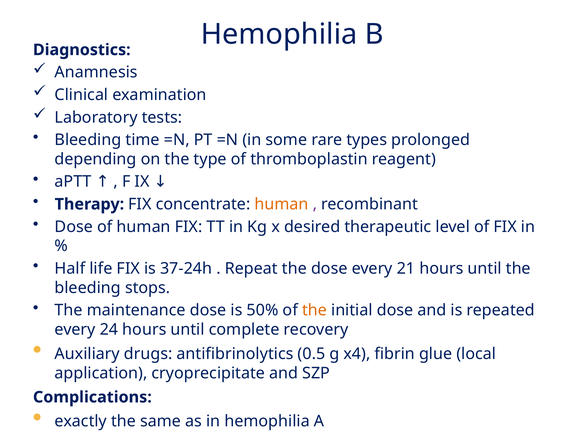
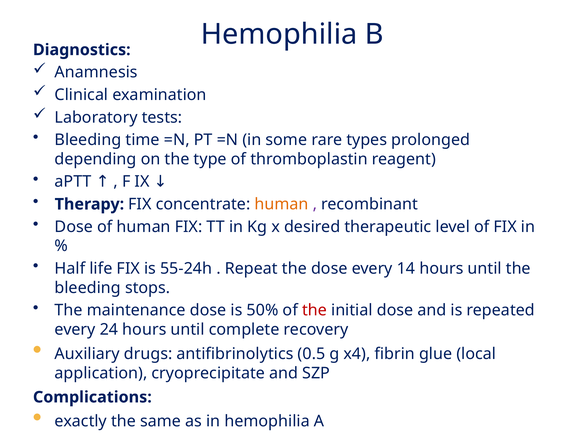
37-24h: 37-24h -> 55-24h
21: 21 -> 14
the at (315, 310) colour: orange -> red
